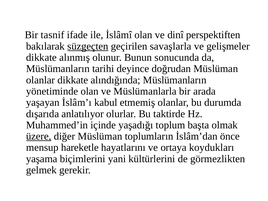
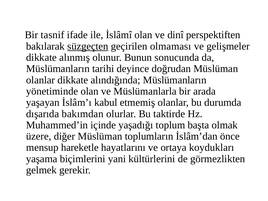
savaşlarla: savaşlarla -> olmaması
anlatılıyor: anlatılıyor -> bakımdan
üzere underline: present -> none
